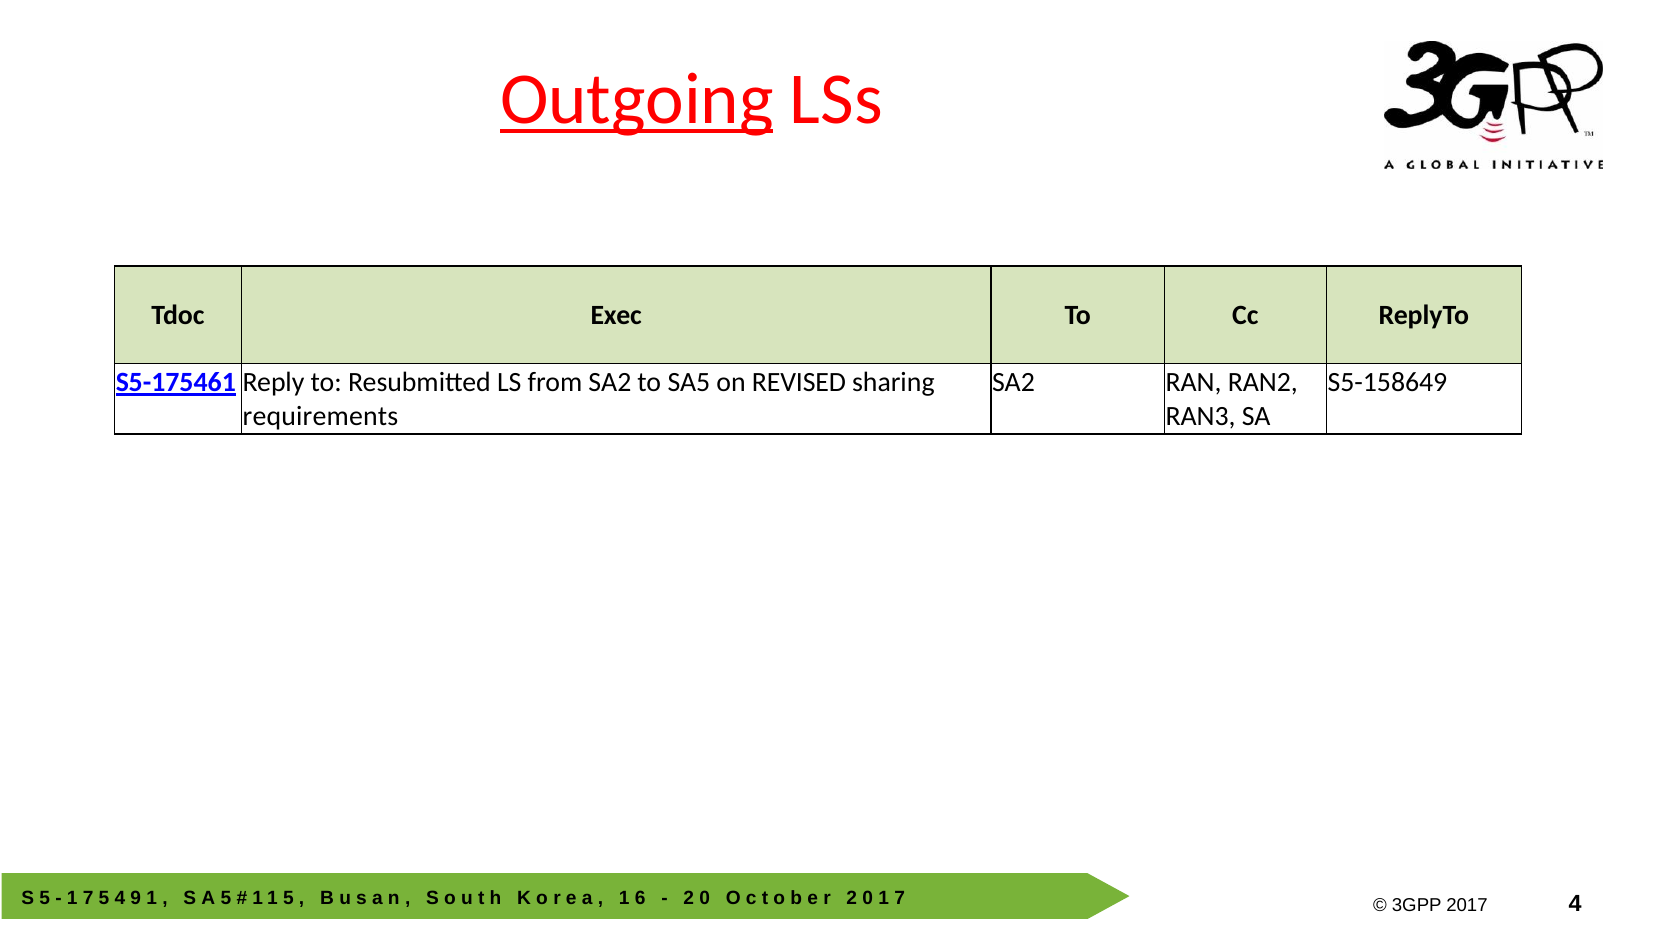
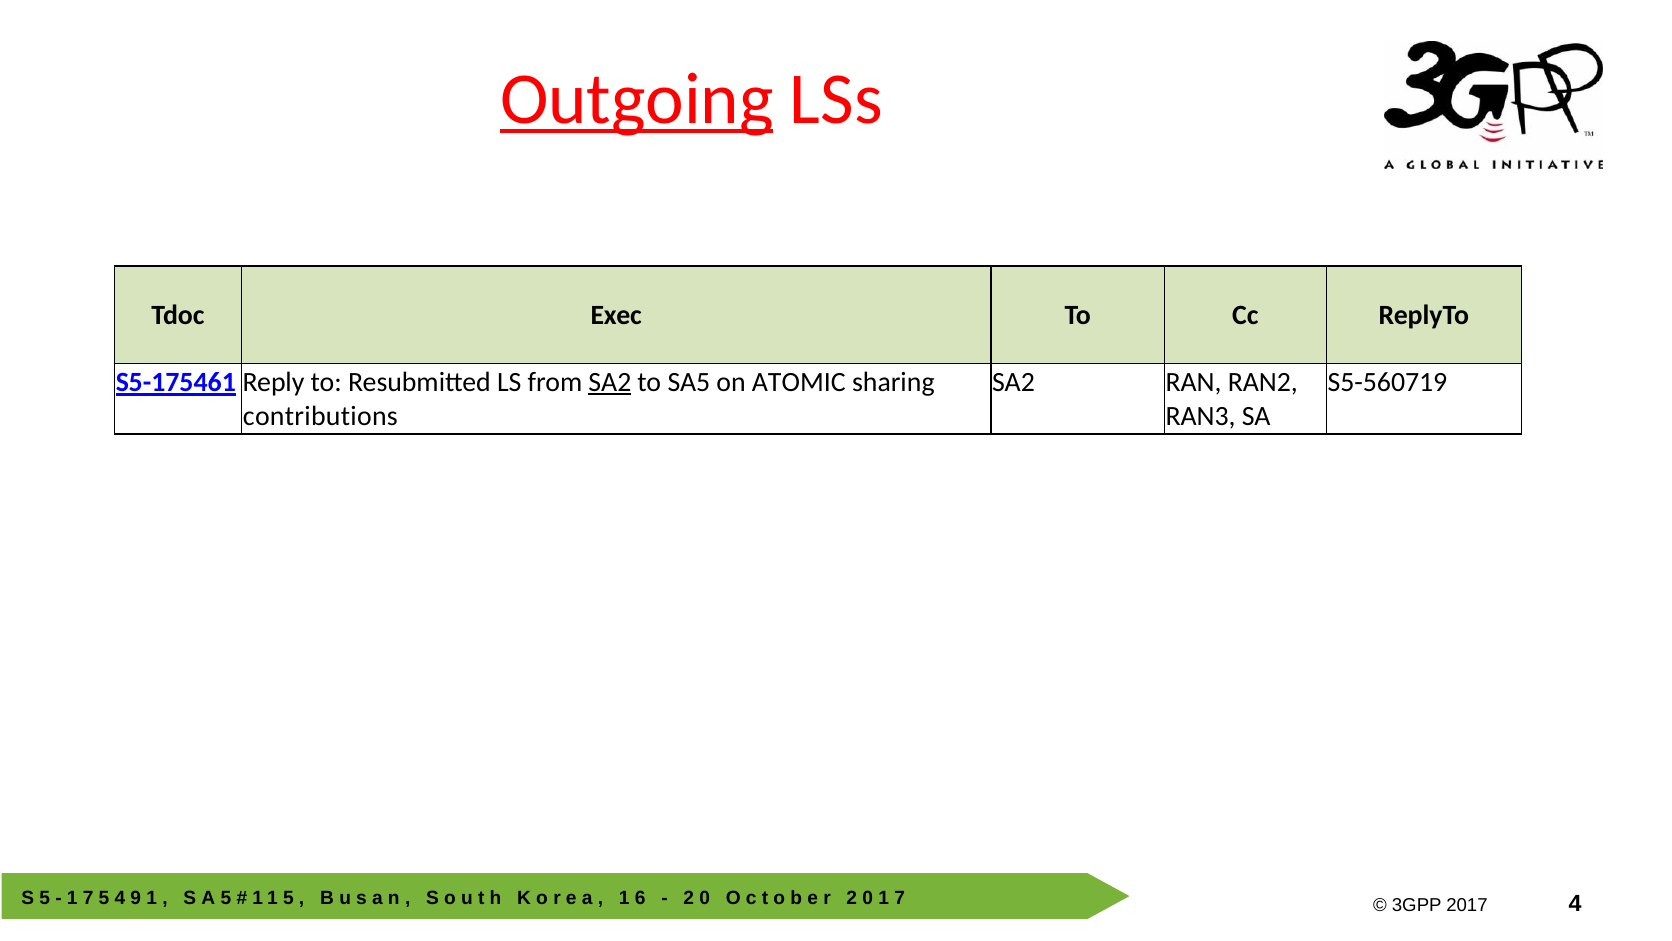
SA2 at (610, 382) underline: none -> present
REVISED: REVISED -> ATOMIC
S5-158649: S5-158649 -> S5-560719
requirements: requirements -> contributions
